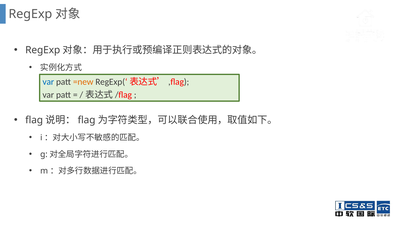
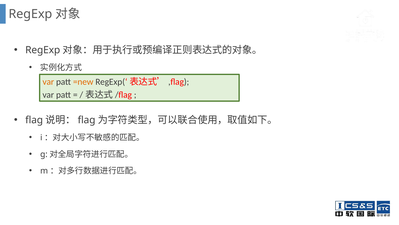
var at (48, 82) colour: blue -> orange
